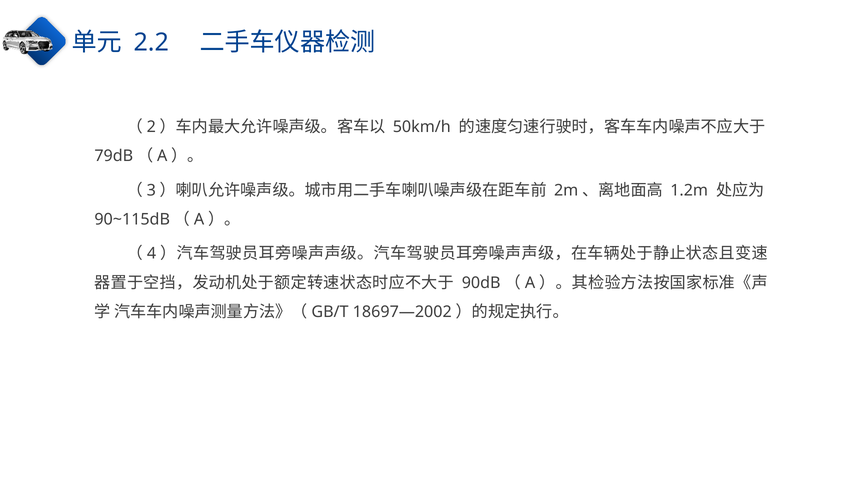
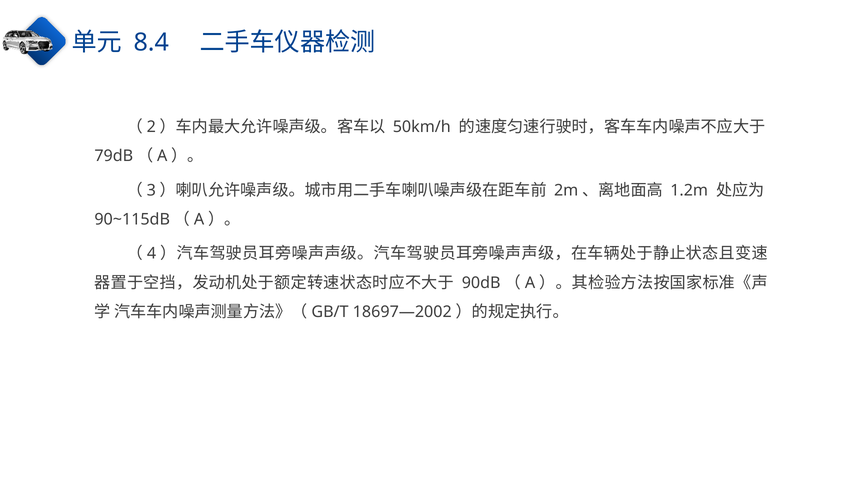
2.2: 2.2 -> 8.4
